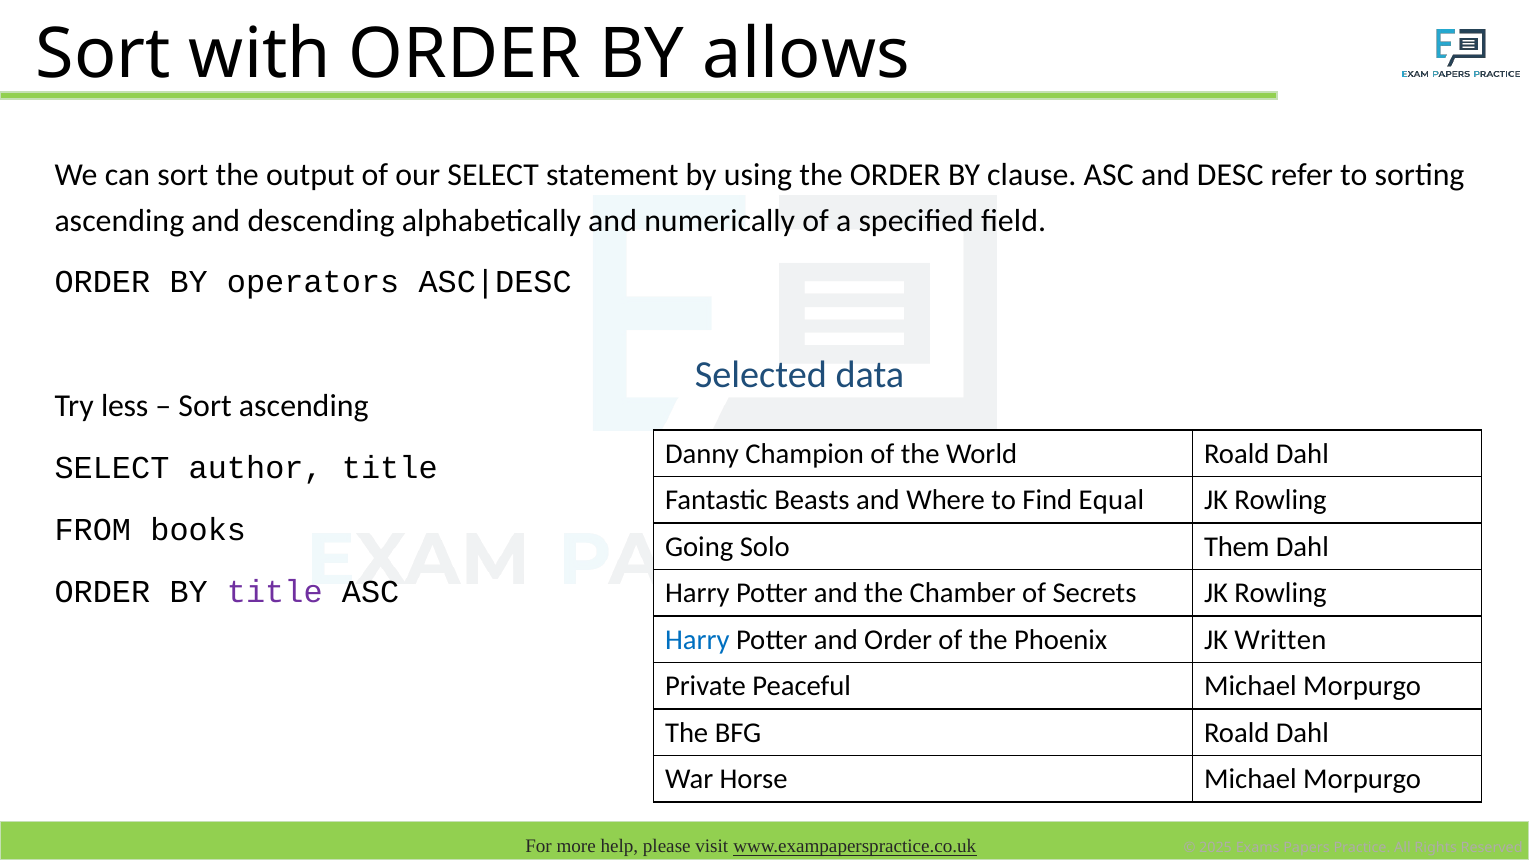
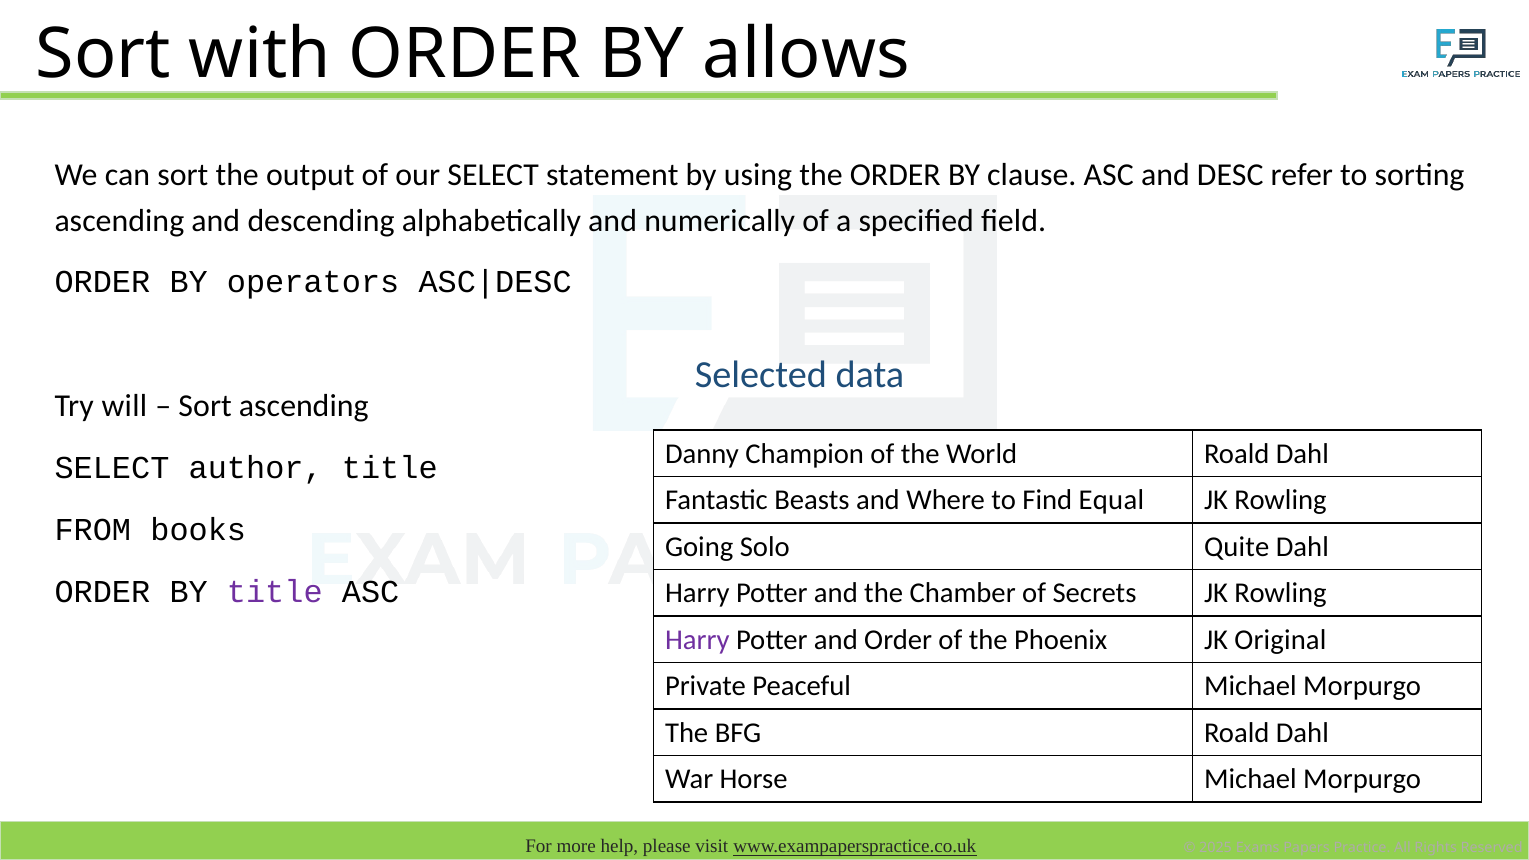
less: less -> will
Them: Them -> Quite
Harry at (697, 640) colour: blue -> purple
Written: Written -> Original
